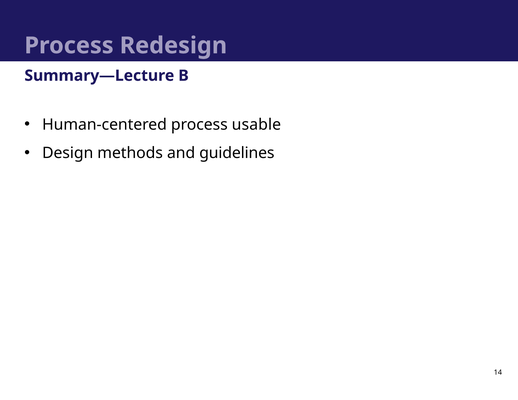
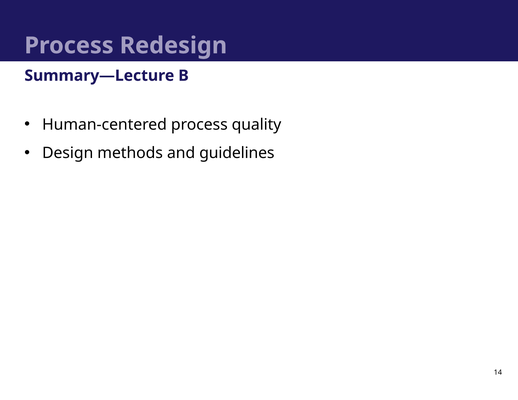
usable: usable -> quality
